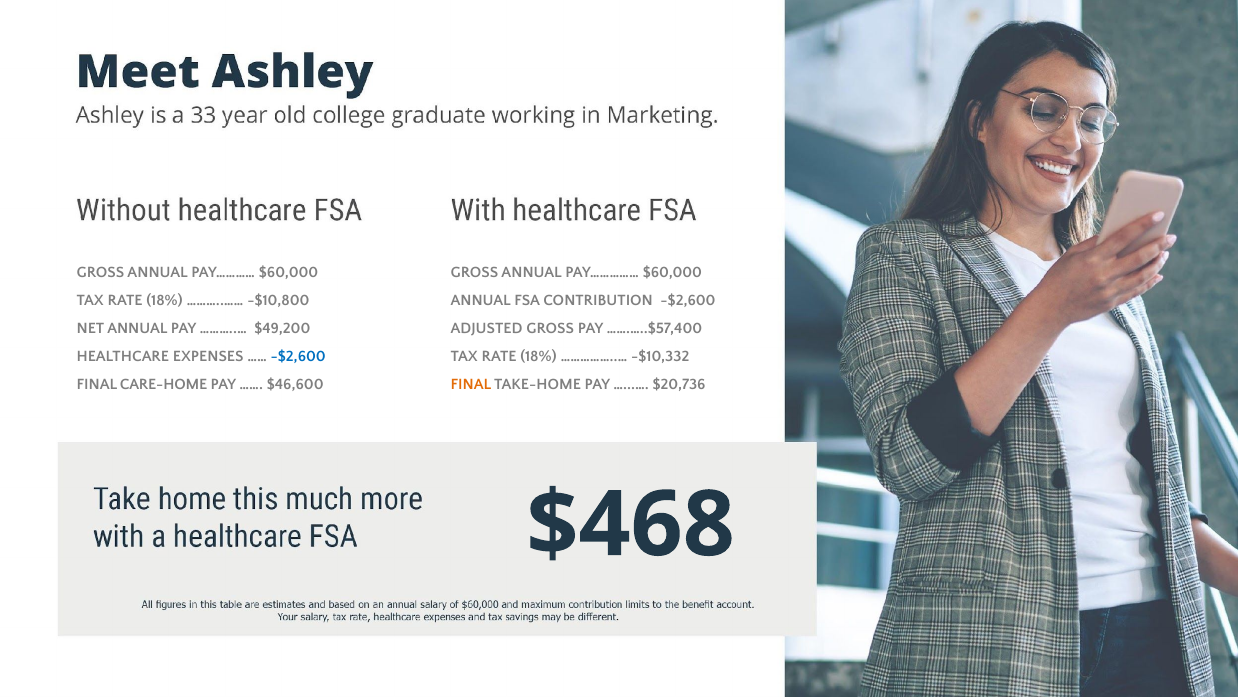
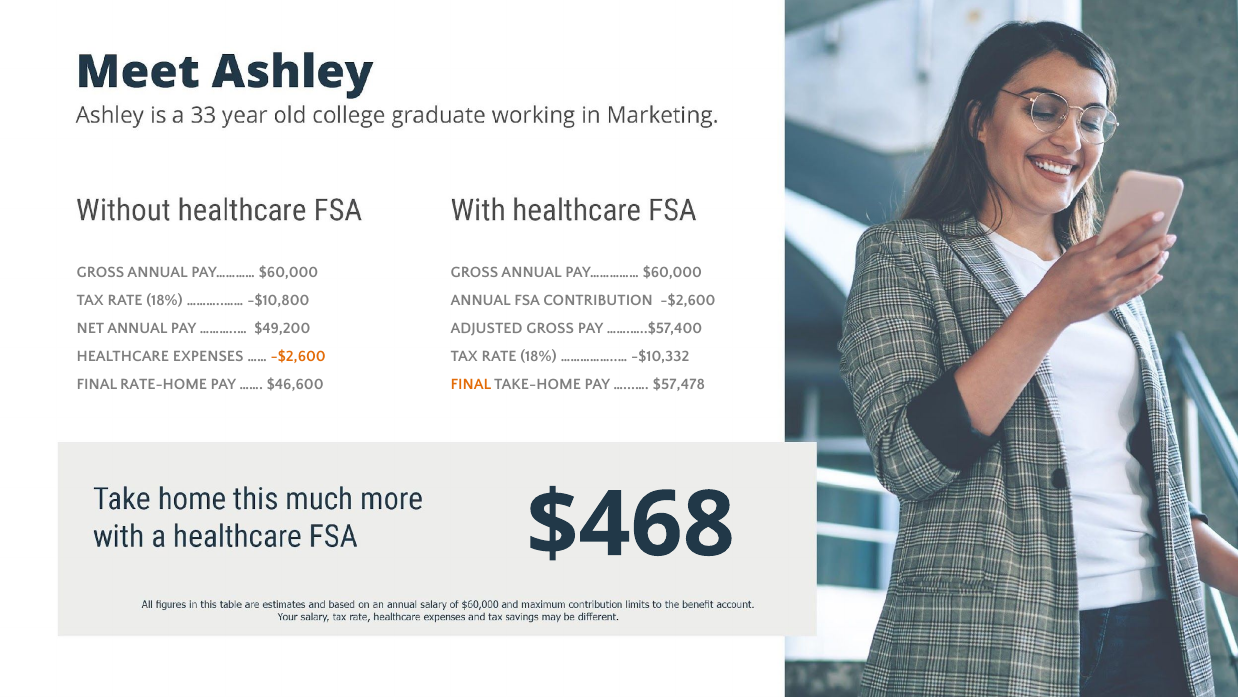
-$2,600 at (298, 356) colour: blue -> orange
CARE-HOME: CARE-HOME -> RATE-HOME
$20,736: $20,736 -> $57,478
